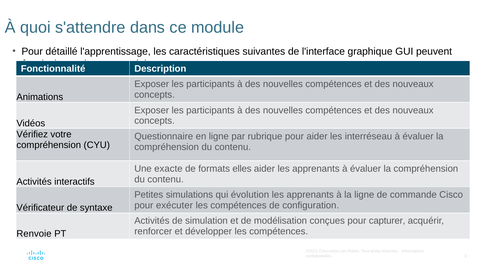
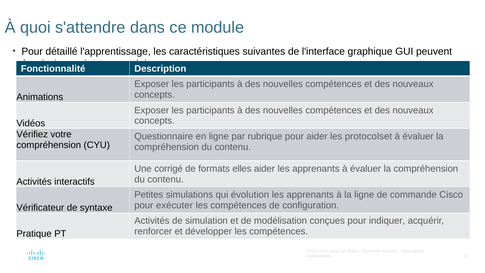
interréseau: interréseau -> protocolset
exacte: exacte -> corrigé
capturer: capturer -> indiquer
Renvoie: Renvoie -> Pratique
